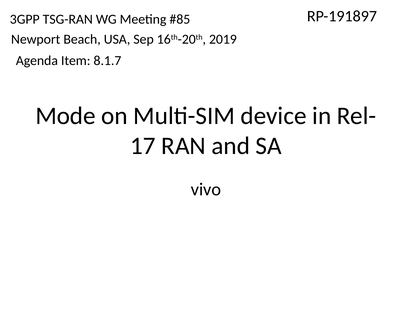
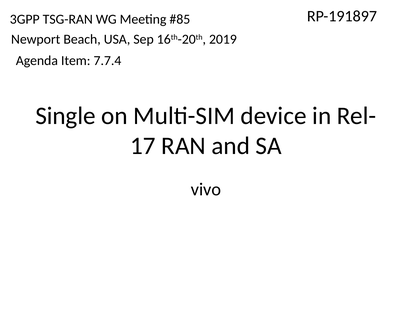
8.1.7: 8.1.7 -> 7.7.4
Mode: Mode -> Single
